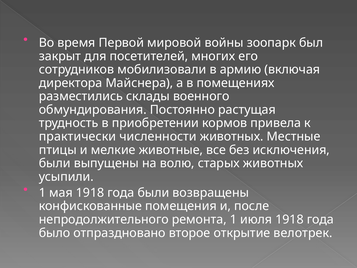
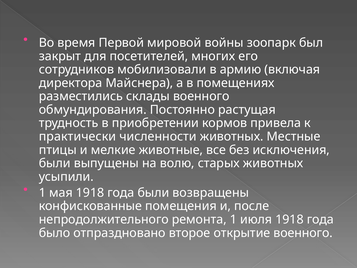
открытие велотрек: велотрек -> военного
